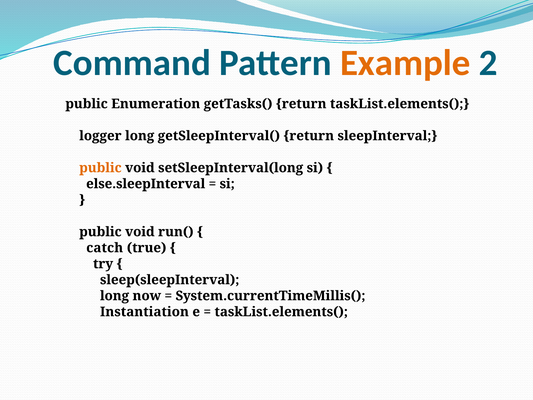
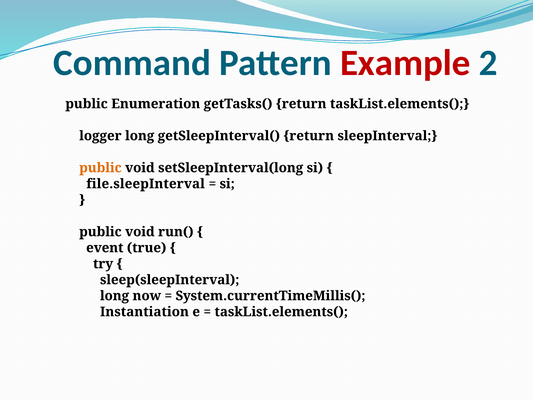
Example colour: orange -> red
else.sleepInterval: else.sleepInterval -> file.sleepInterval
catch: catch -> event
